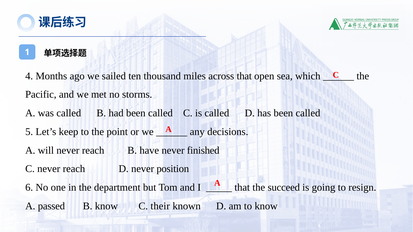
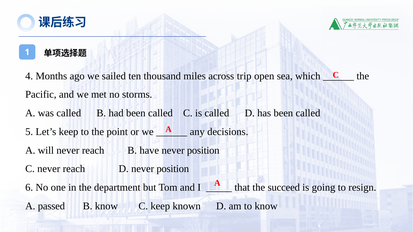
across that: that -> trip
have never finished: finished -> position
C their: their -> keep
